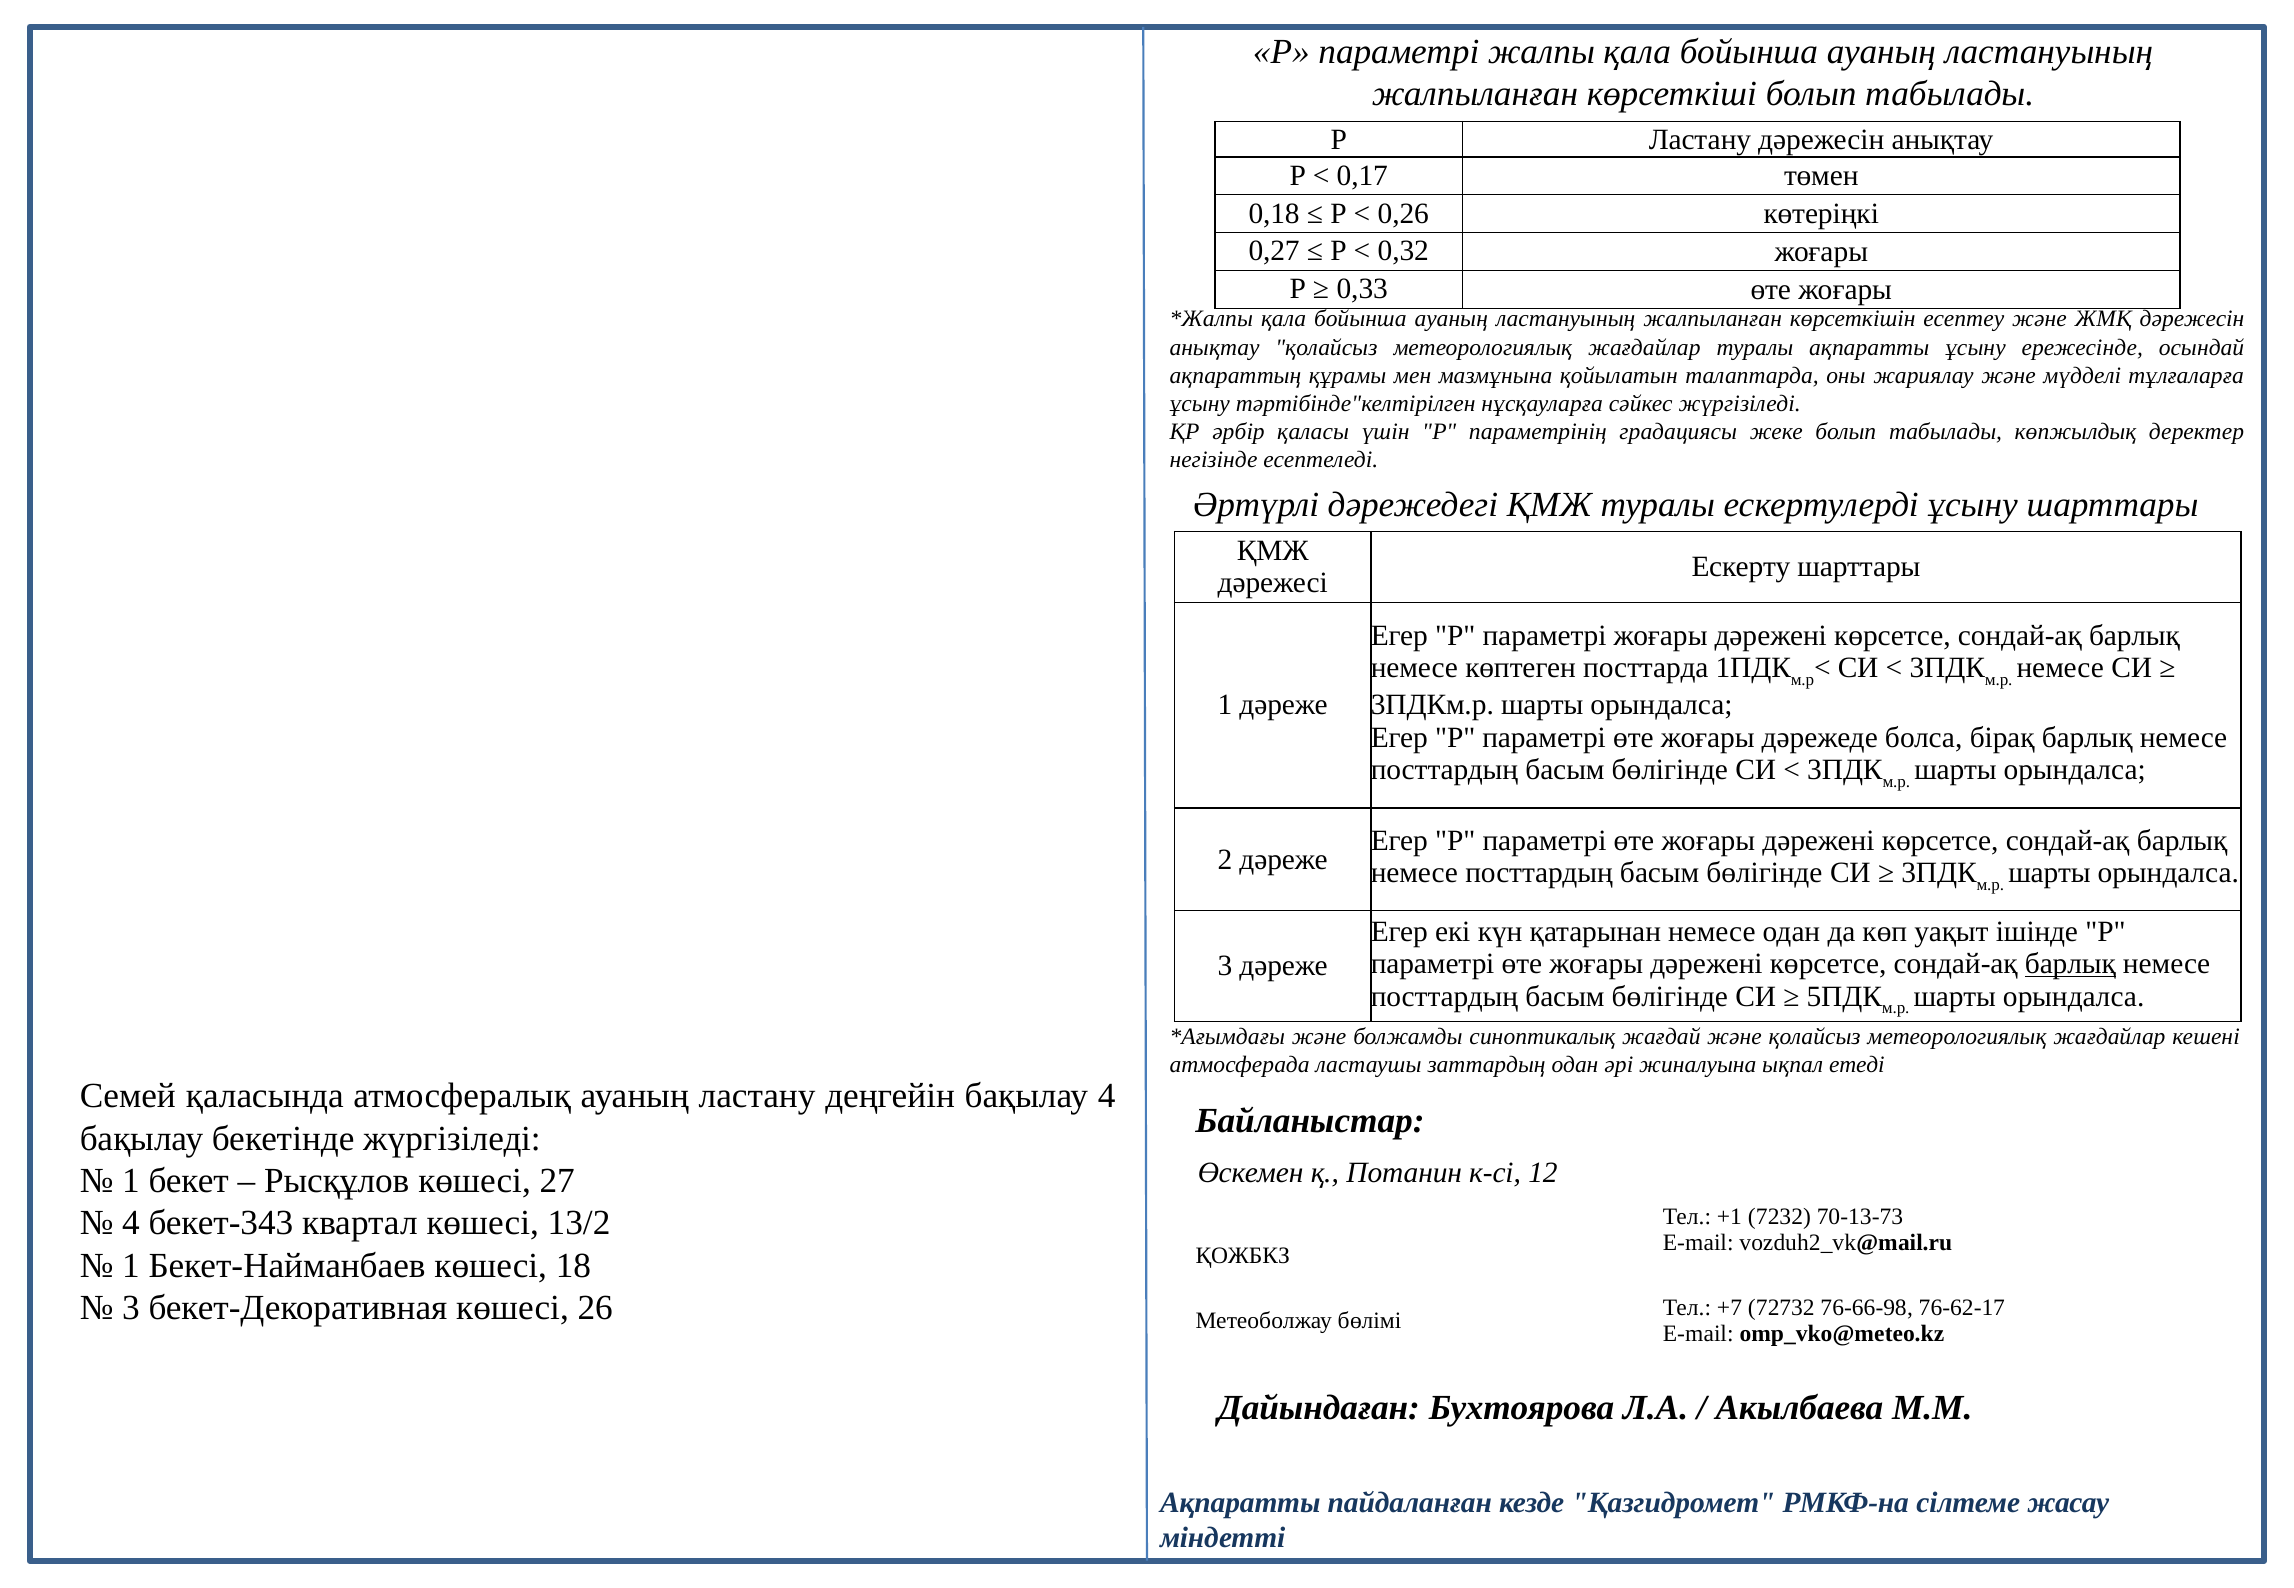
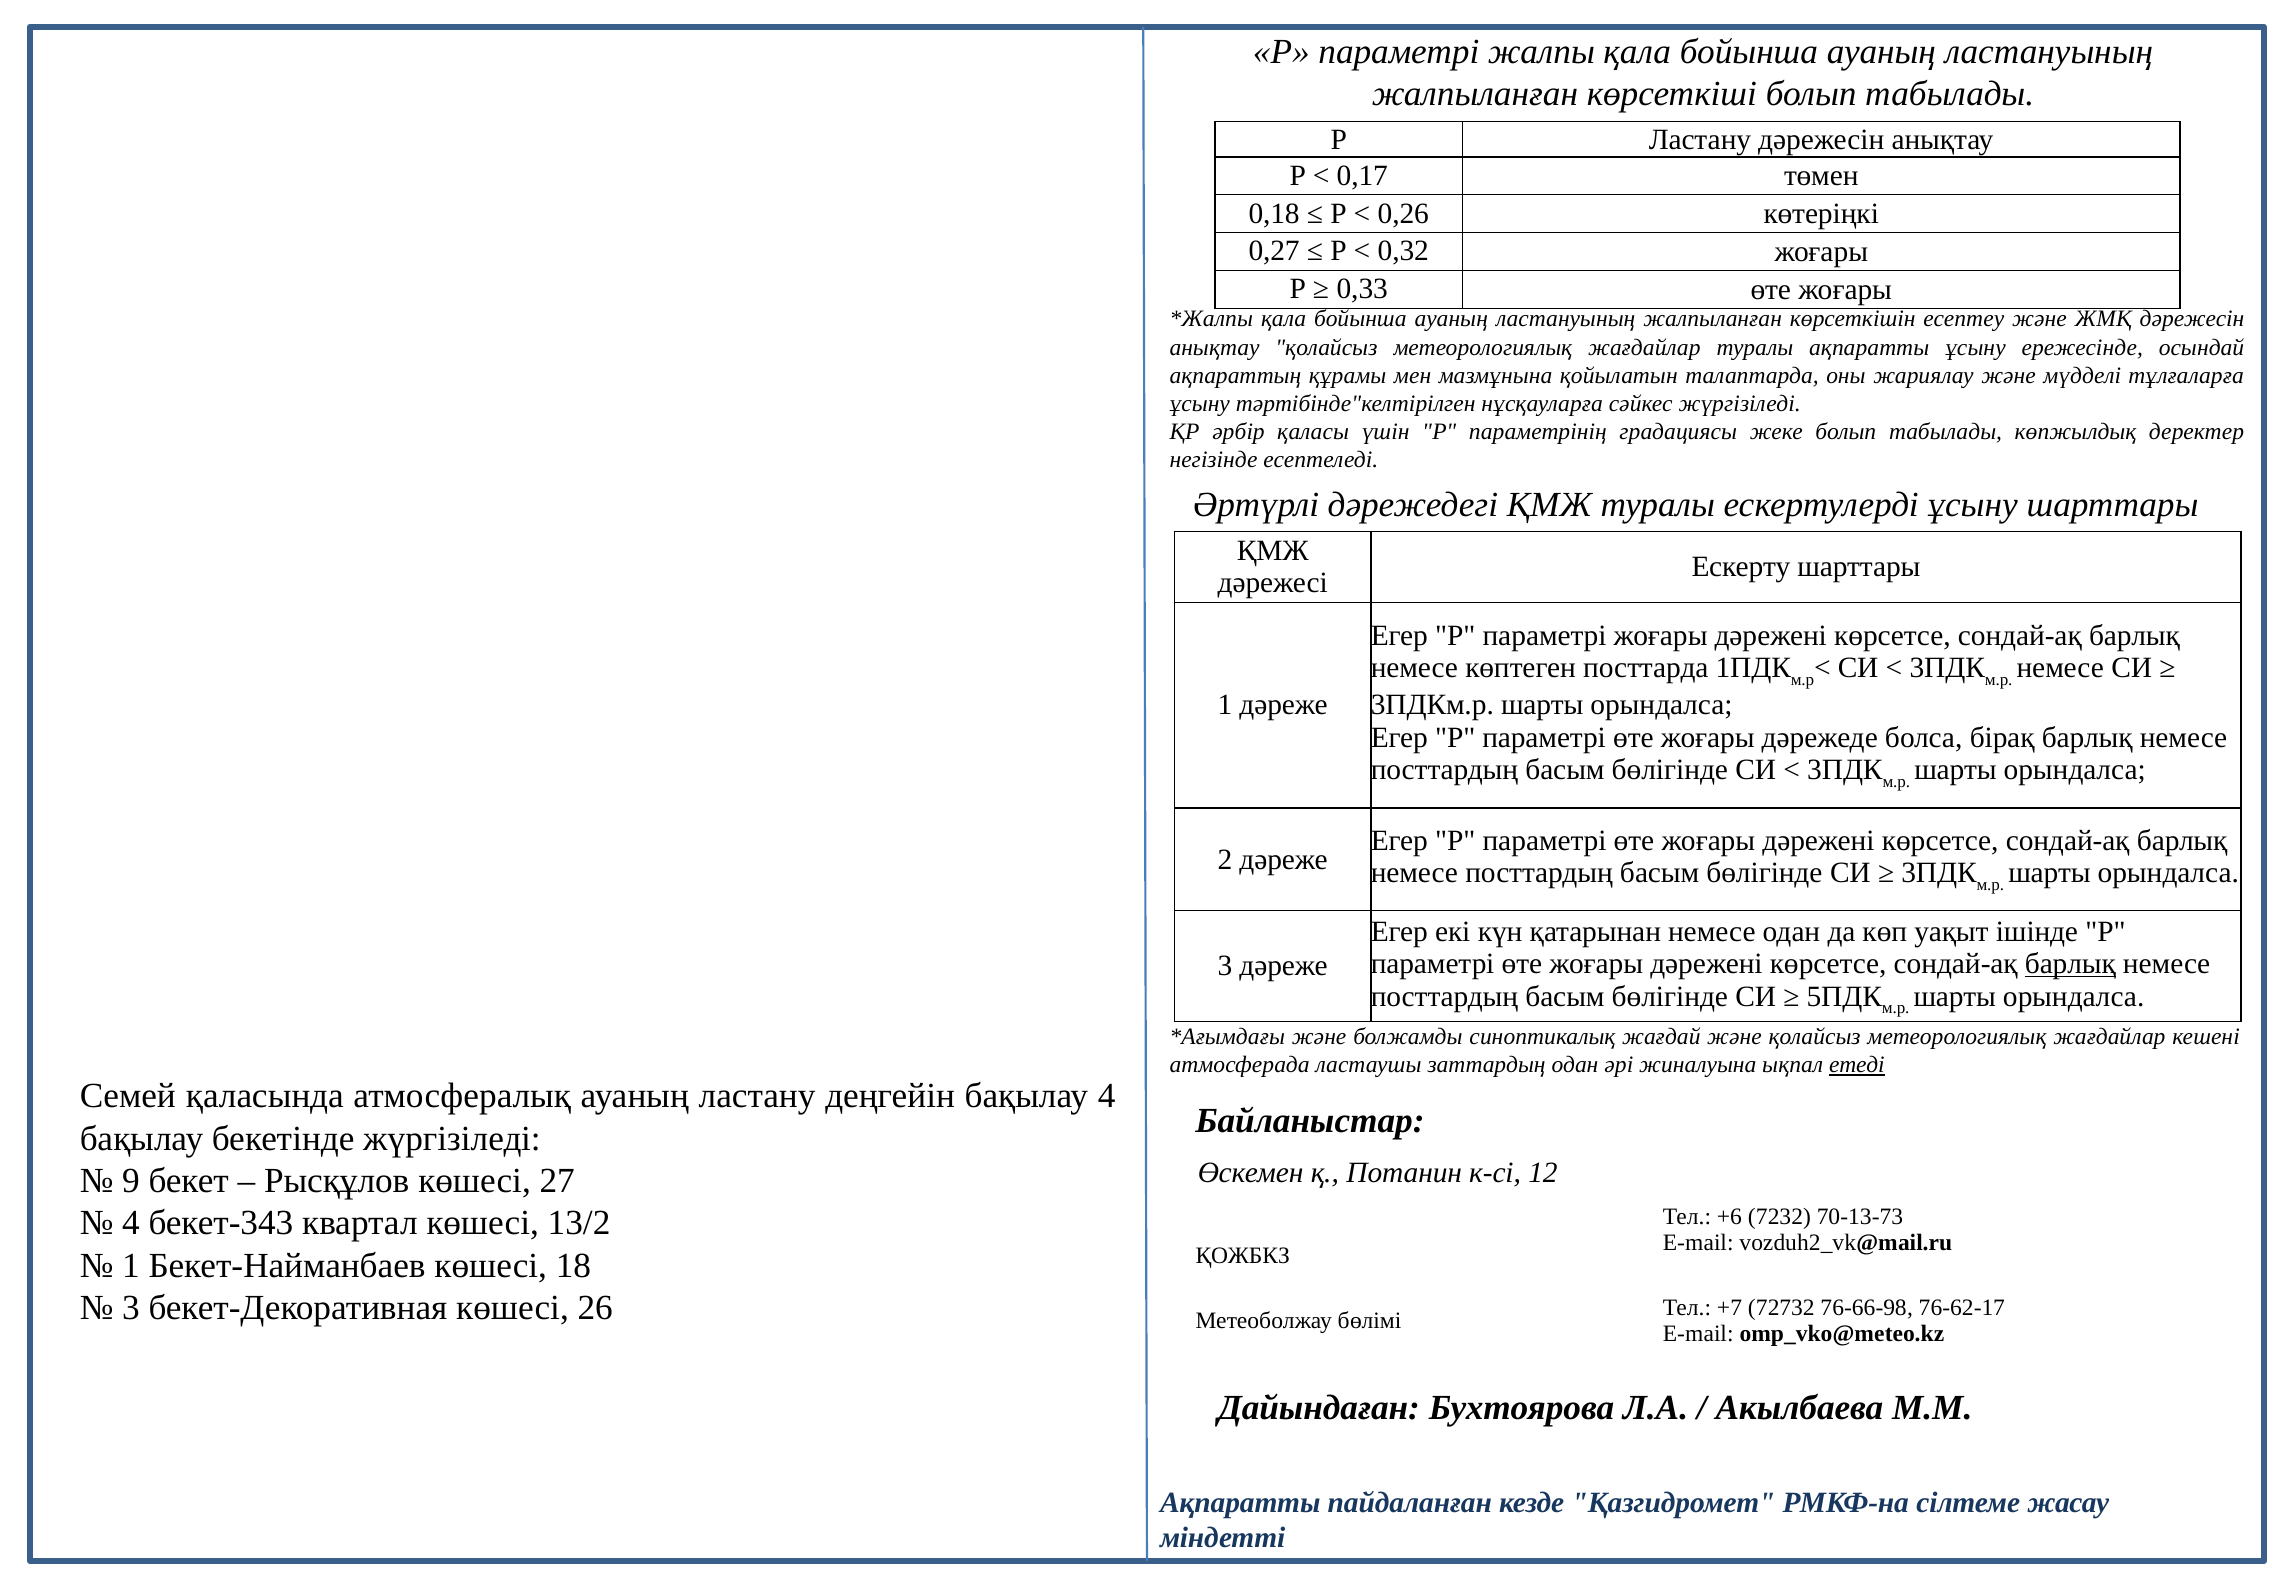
етеді underline: none -> present
1 at (131, 1181): 1 -> 9
+1: +1 -> +6
